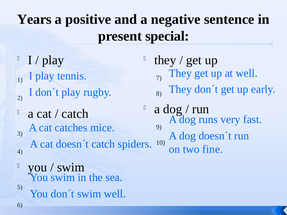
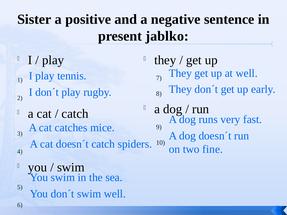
Years: Years -> Sister
special: special -> jablko
